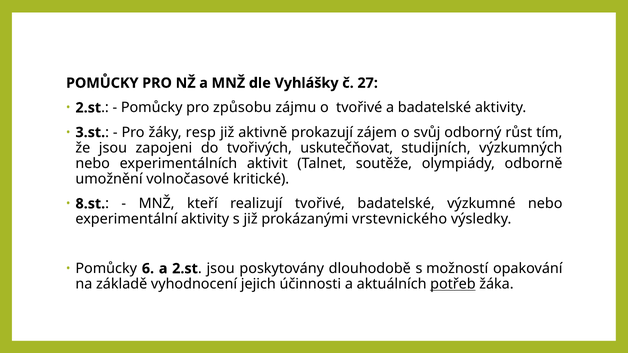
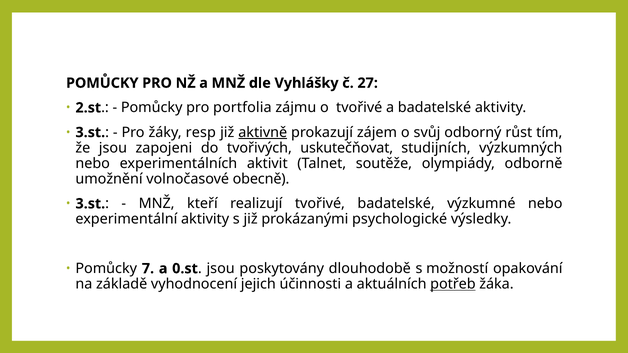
způsobu: způsobu -> portfolia
aktivně underline: none -> present
kritické: kritické -> obecně
8.st at (90, 204): 8.st -> 3.st
vrstevnického: vrstevnického -> psychologické
6: 6 -> 7
a 2.st: 2.st -> 0.st
